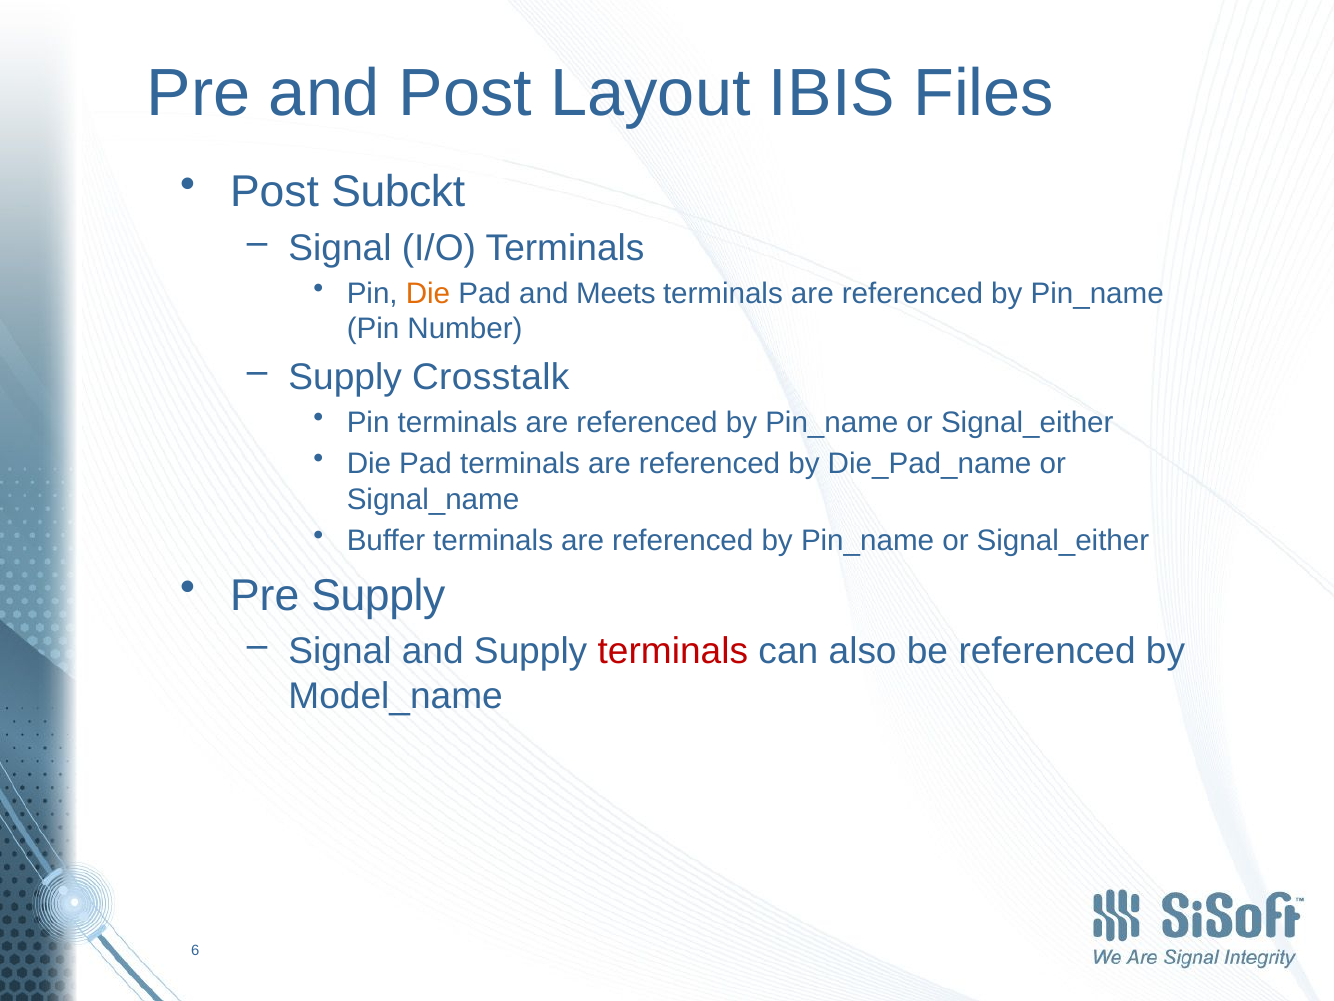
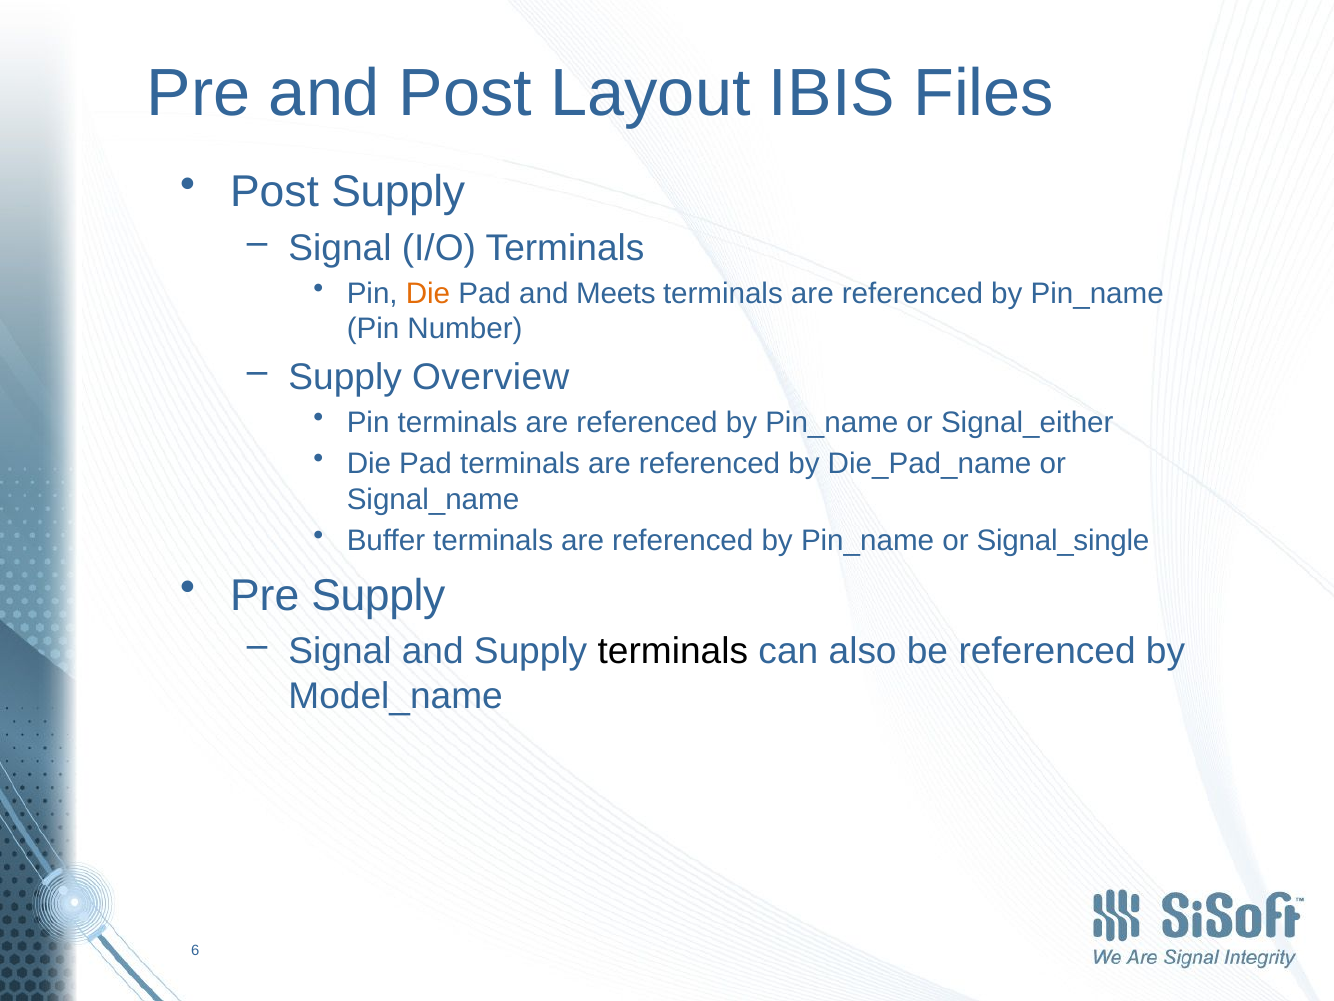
Post Subckt: Subckt -> Supply
Crosstalk: Crosstalk -> Overview
Signal_either at (1063, 541): Signal_either -> Signal_single
terminals at (673, 651) colour: red -> black
